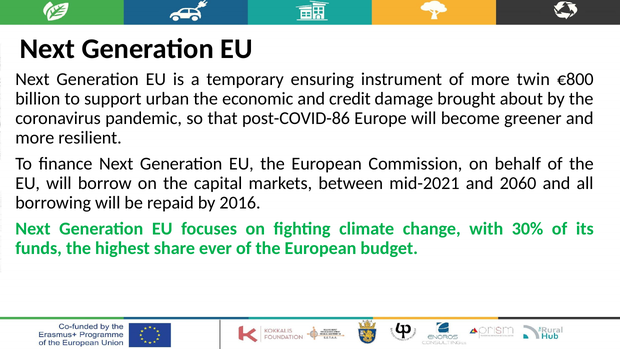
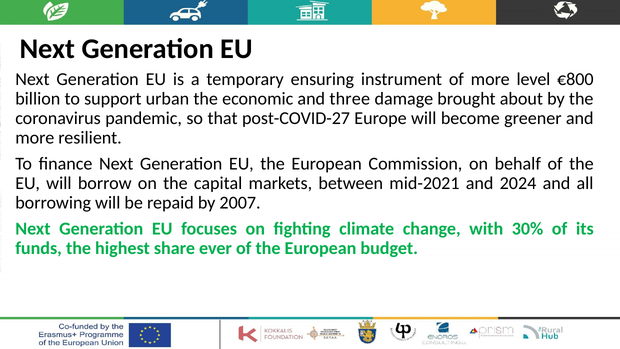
twin: twin -> level
credit: credit -> three
post-COVID-86: post-COVID-86 -> post-COVID-27
2060: 2060 -> 2024
2016: 2016 -> 2007
